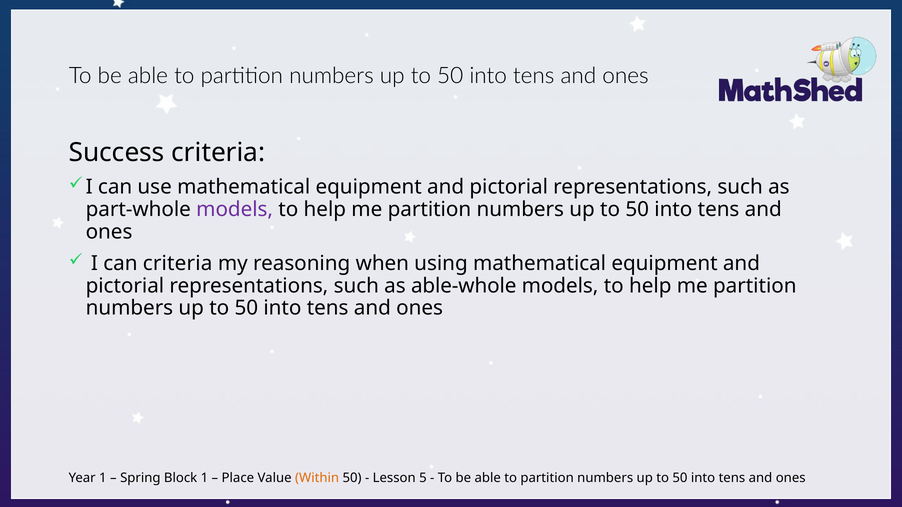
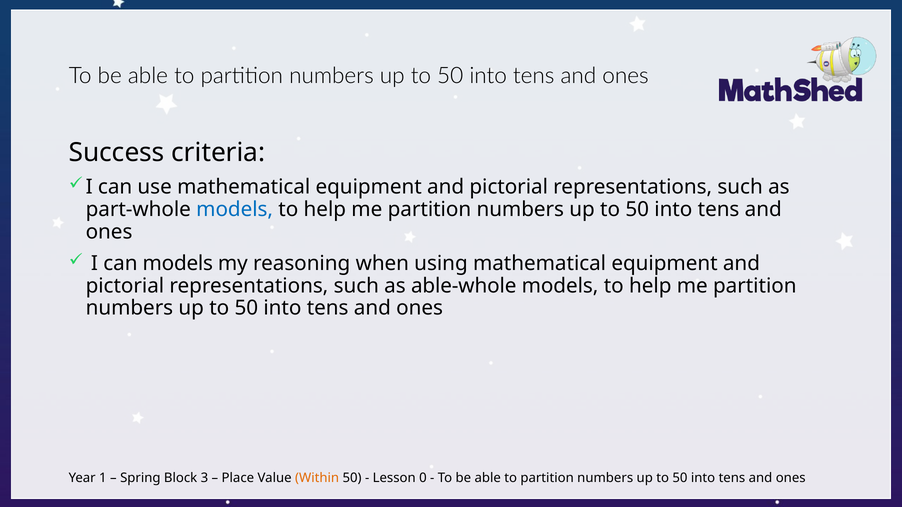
models at (235, 210) colour: purple -> blue
can criteria: criteria -> models
Block 1: 1 -> 3
5: 5 -> 0
